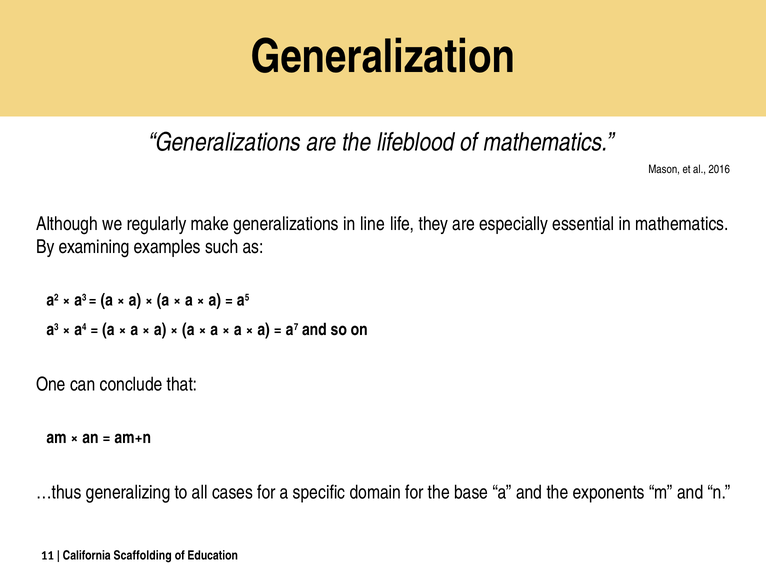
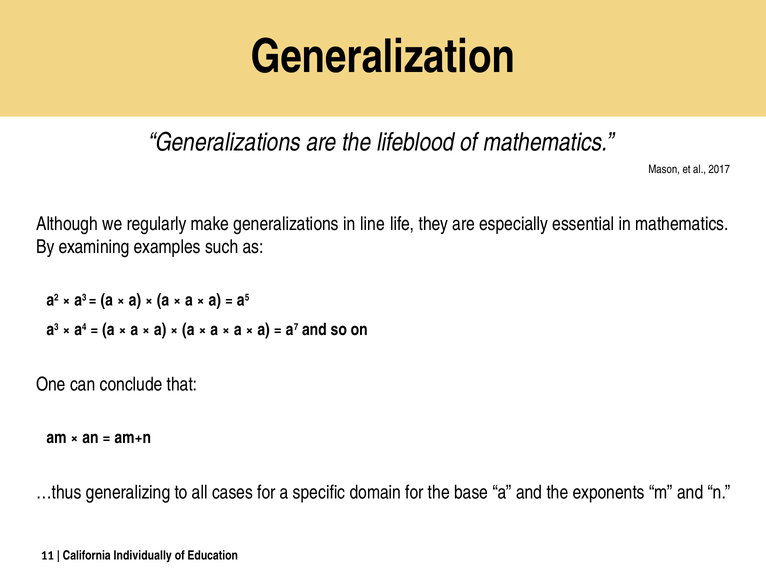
2016: 2016 -> 2017
Scaffolding: Scaffolding -> Individually
